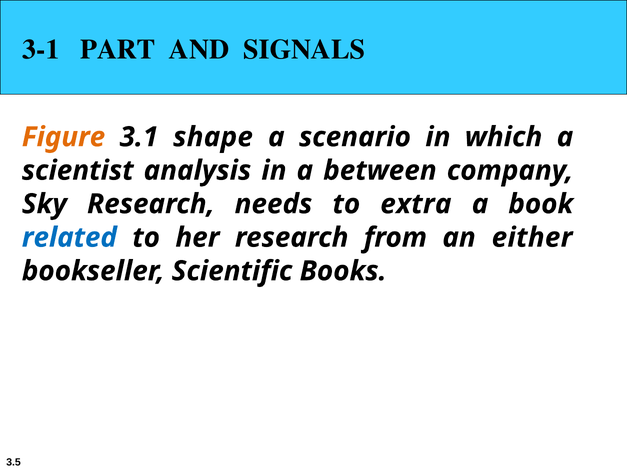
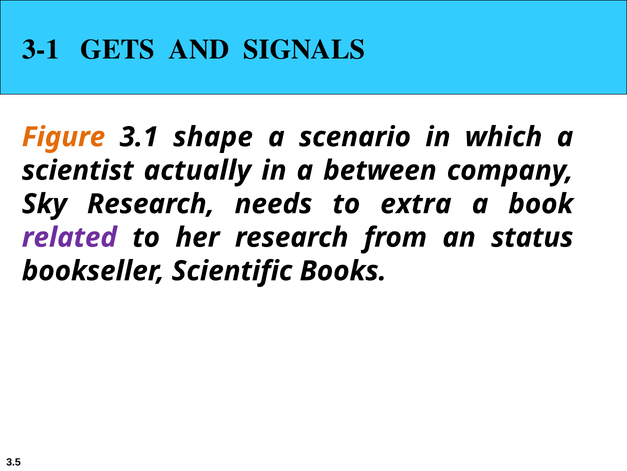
PART: PART -> GETS
analysis: analysis -> actually
related colour: blue -> purple
either: either -> status
